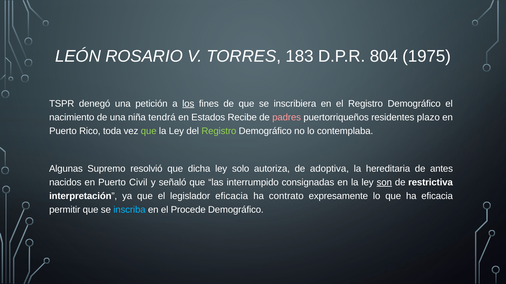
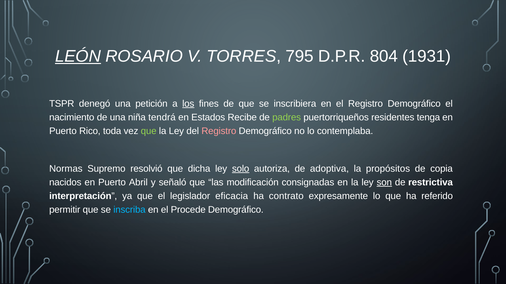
LEÓN underline: none -> present
183: 183 -> 795
1975: 1975 -> 1931
padres colour: pink -> light green
plazo: plazo -> tenga
Registro at (219, 131) colour: light green -> pink
Algunas: Algunas -> Normas
solo underline: none -> present
hereditaria: hereditaria -> propósitos
antes: antes -> copia
Civil: Civil -> Abril
interrumpido: interrumpido -> modificación
ha eficacia: eficacia -> referido
